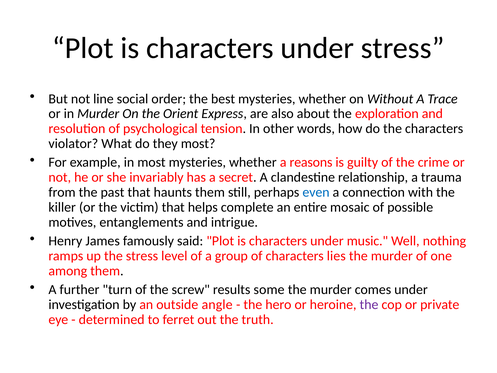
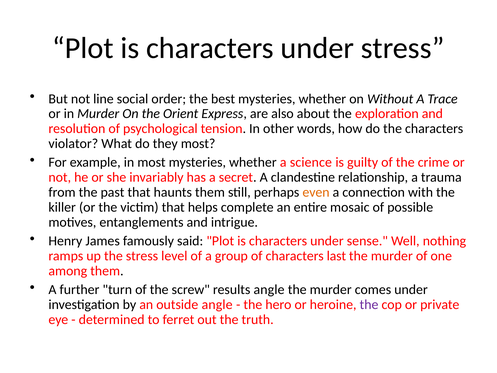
reasons: reasons -> science
even colour: blue -> orange
music: music -> sense
lies: lies -> last
results some: some -> angle
